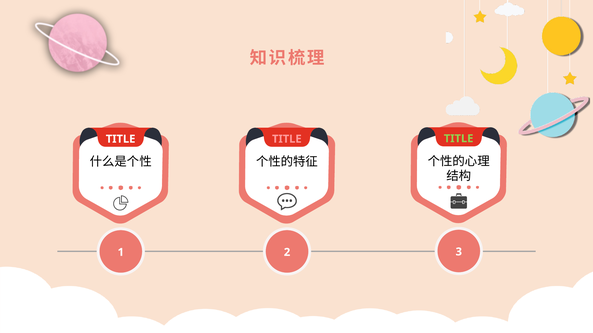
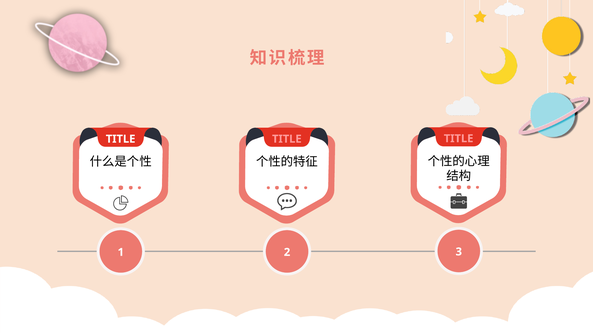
TITLE at (459, 139) colour: light green -> pink
